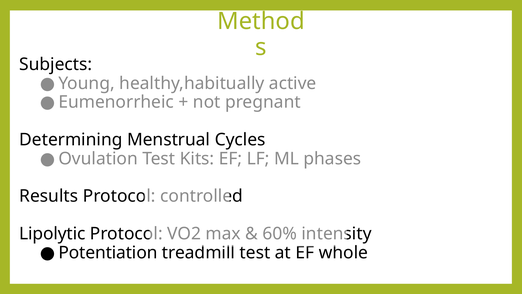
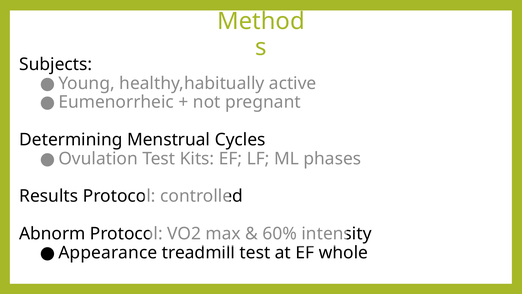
Lipolytic: Lipolytic -> Abnorm
Potentiation: Potentiation -> Appearance
